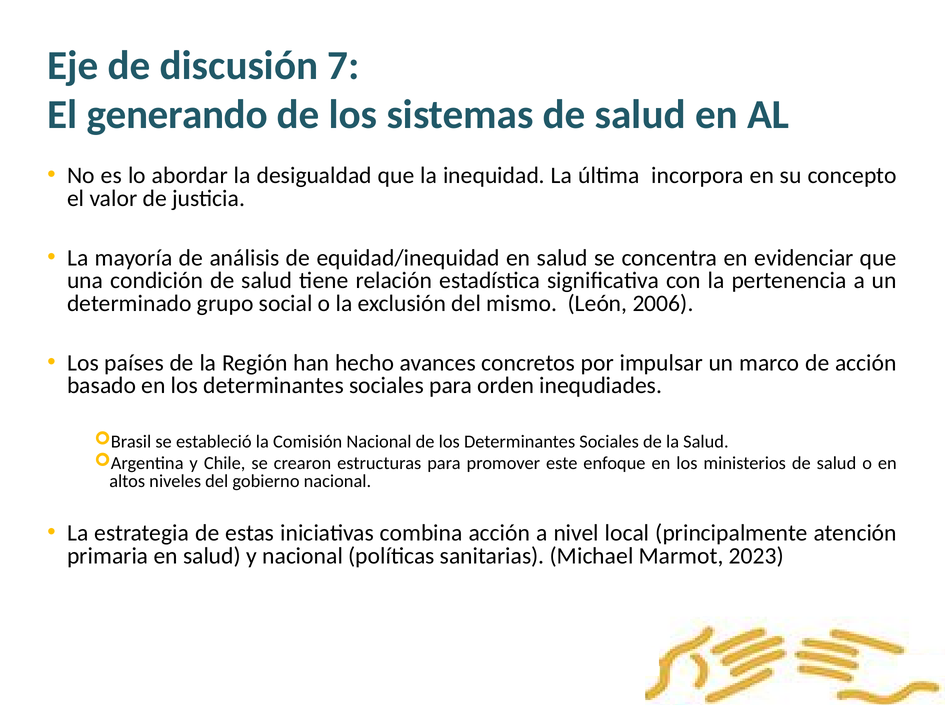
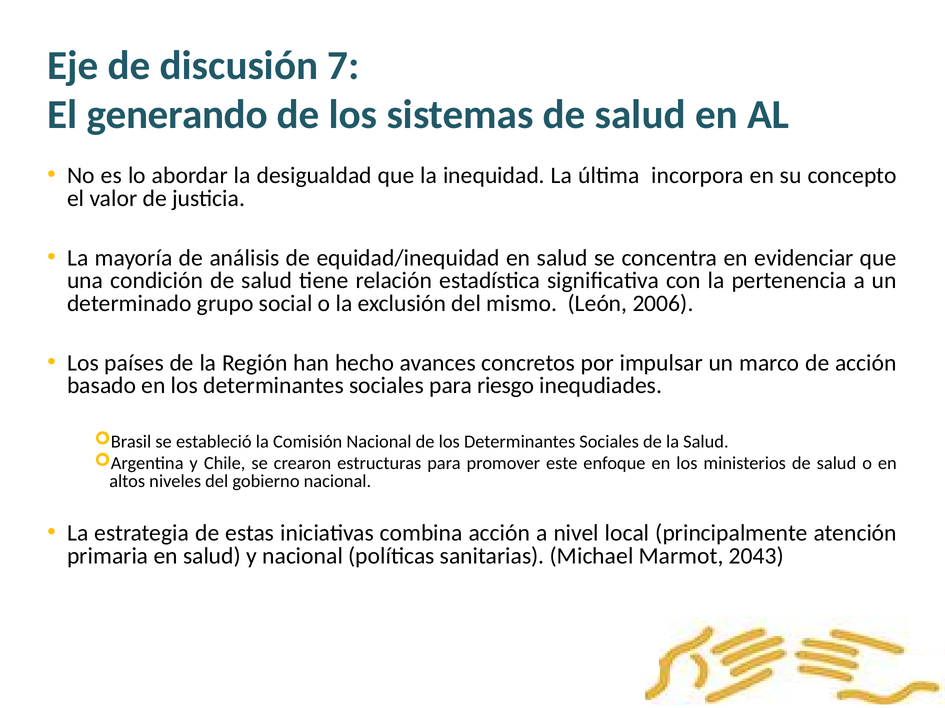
orden: orden -> riesgo
2023: 2023 -> 2043
